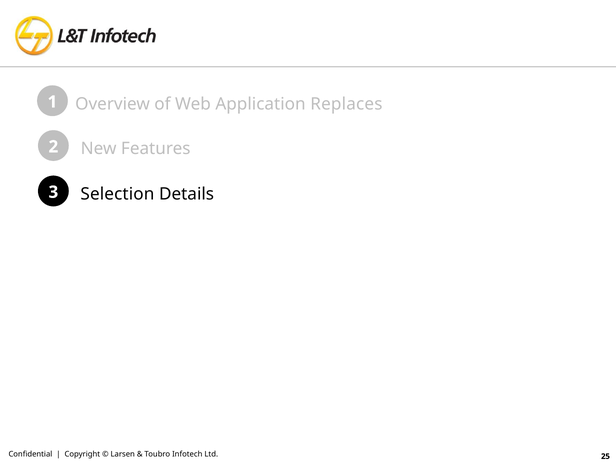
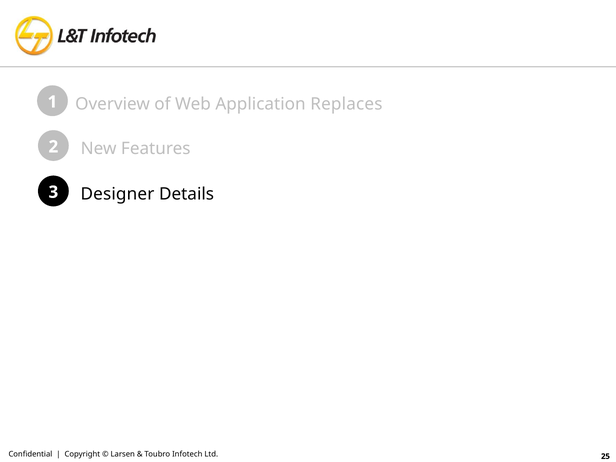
Selection: Selection -> Designer
